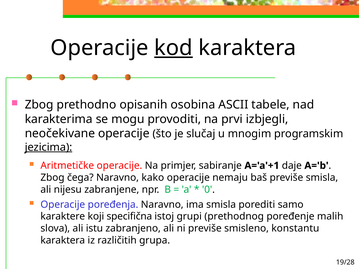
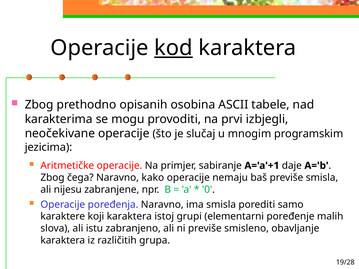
jezicima underline: present -> none
koji specifična: specifična -> karaktera
prethodnog: prethodnog -> elementarni
konstantu: konstantu -> obavljanje
